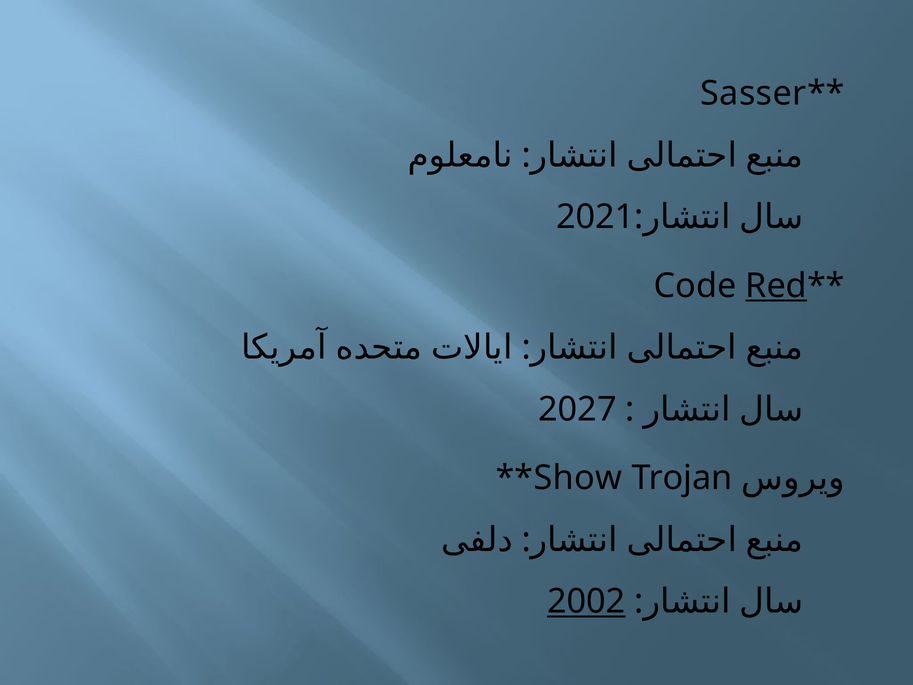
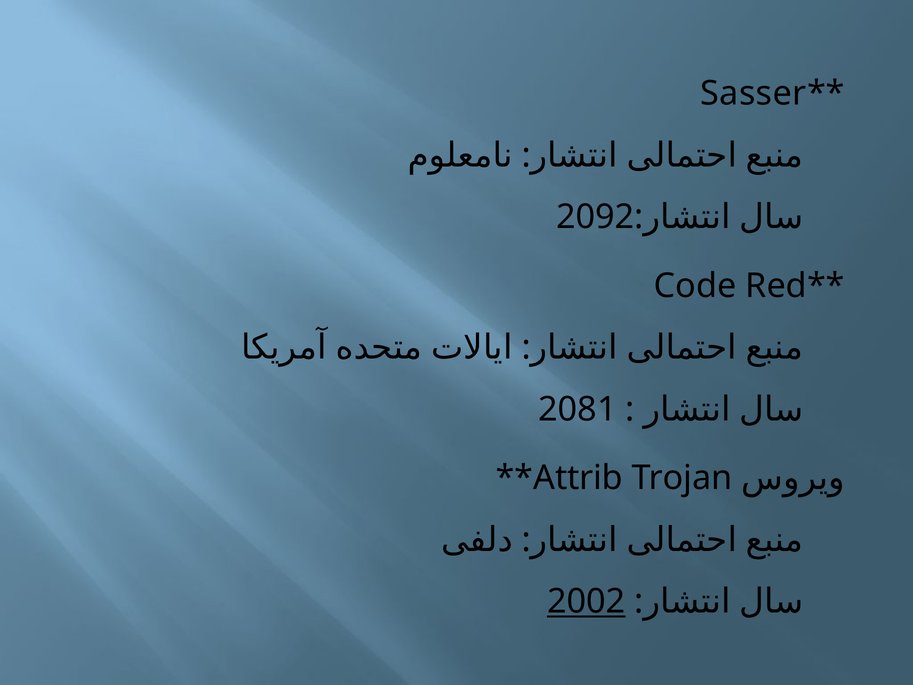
2021: 2021 -> 2092
Red underline: present -> none
2027: 2027 -> 2081
Show: Show -> Attrib
